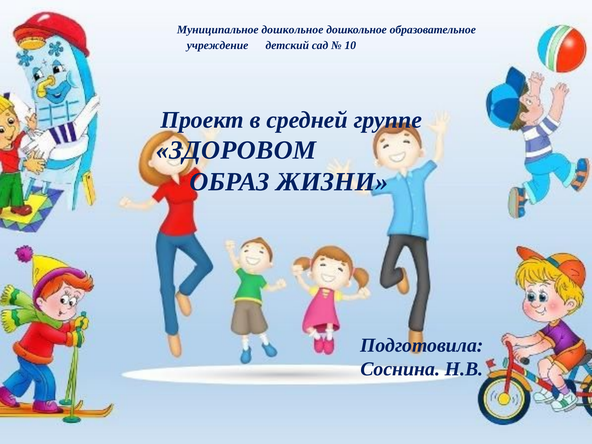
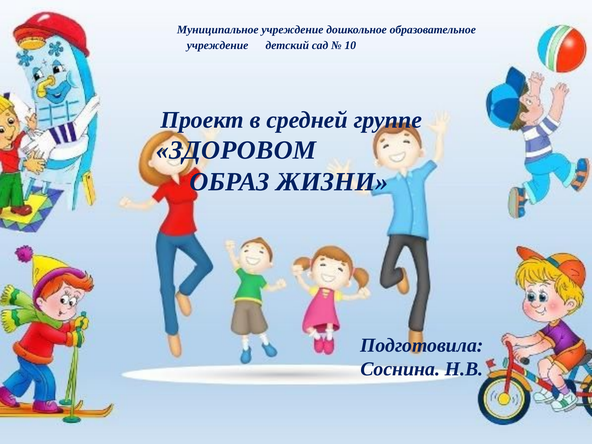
Муниципальное дошкольное: дошкольное -> учреждение
